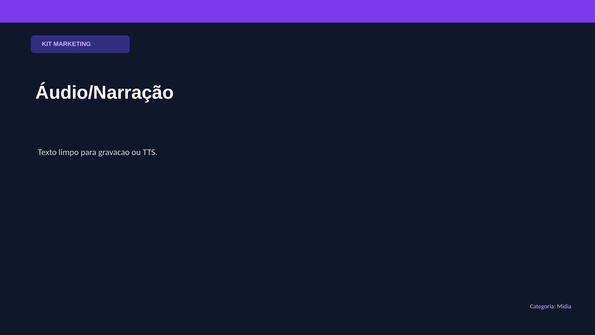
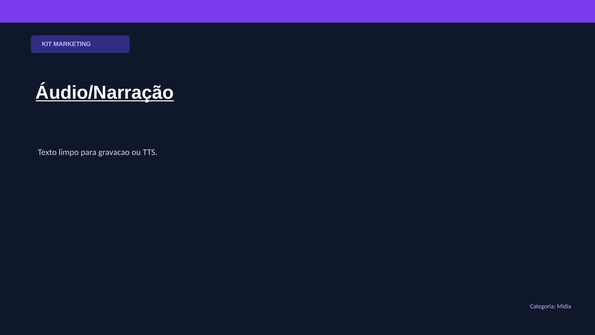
Áudio/Narração underline: none -> present
